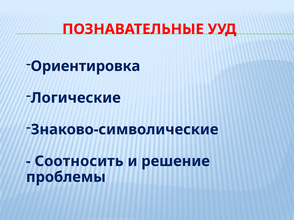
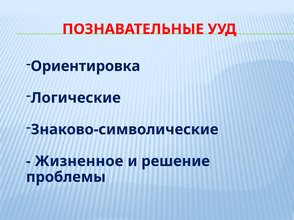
Соотносить: Соотносить -> Жизненное
